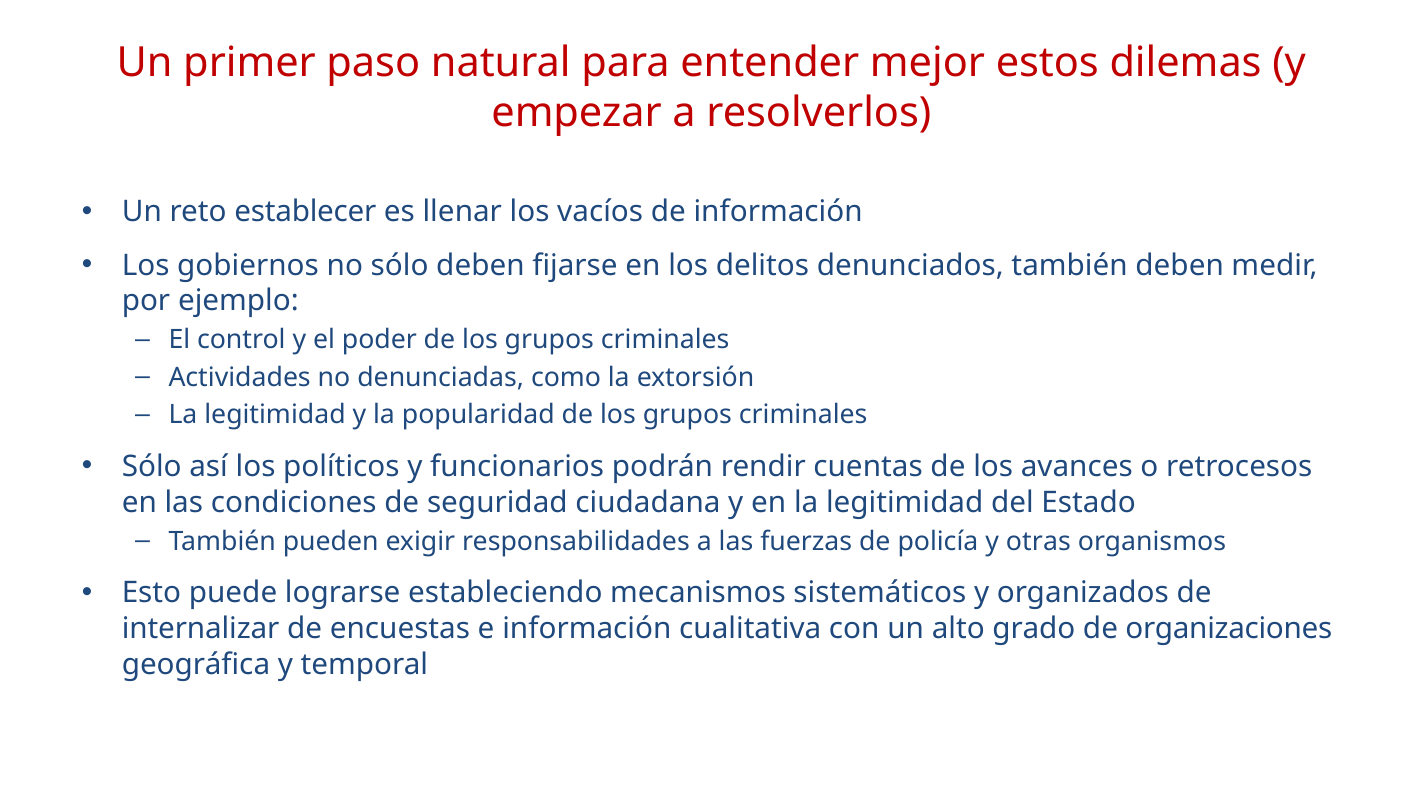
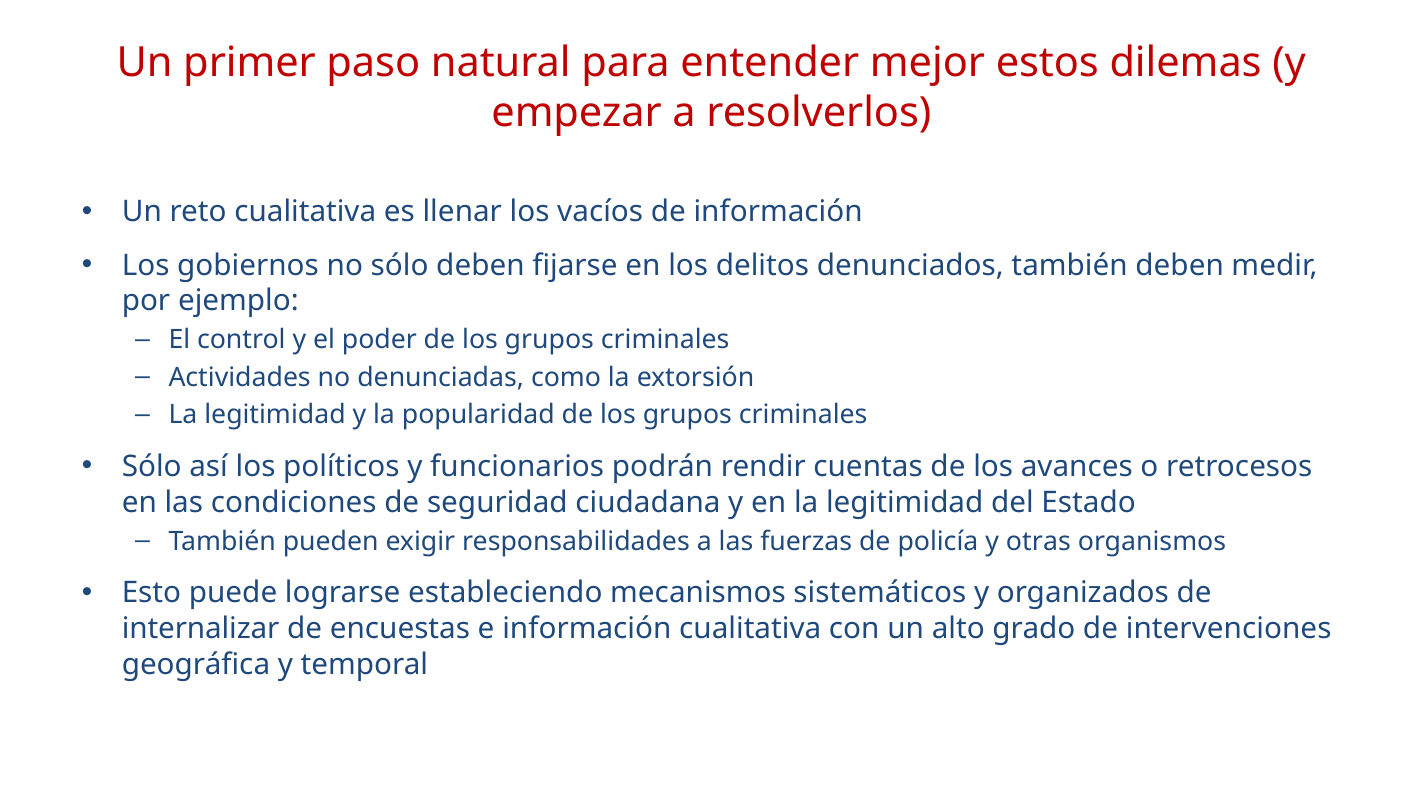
reto establecer: establecer -> cualitativa
organizaciones: organizaciones -> intervenciones
